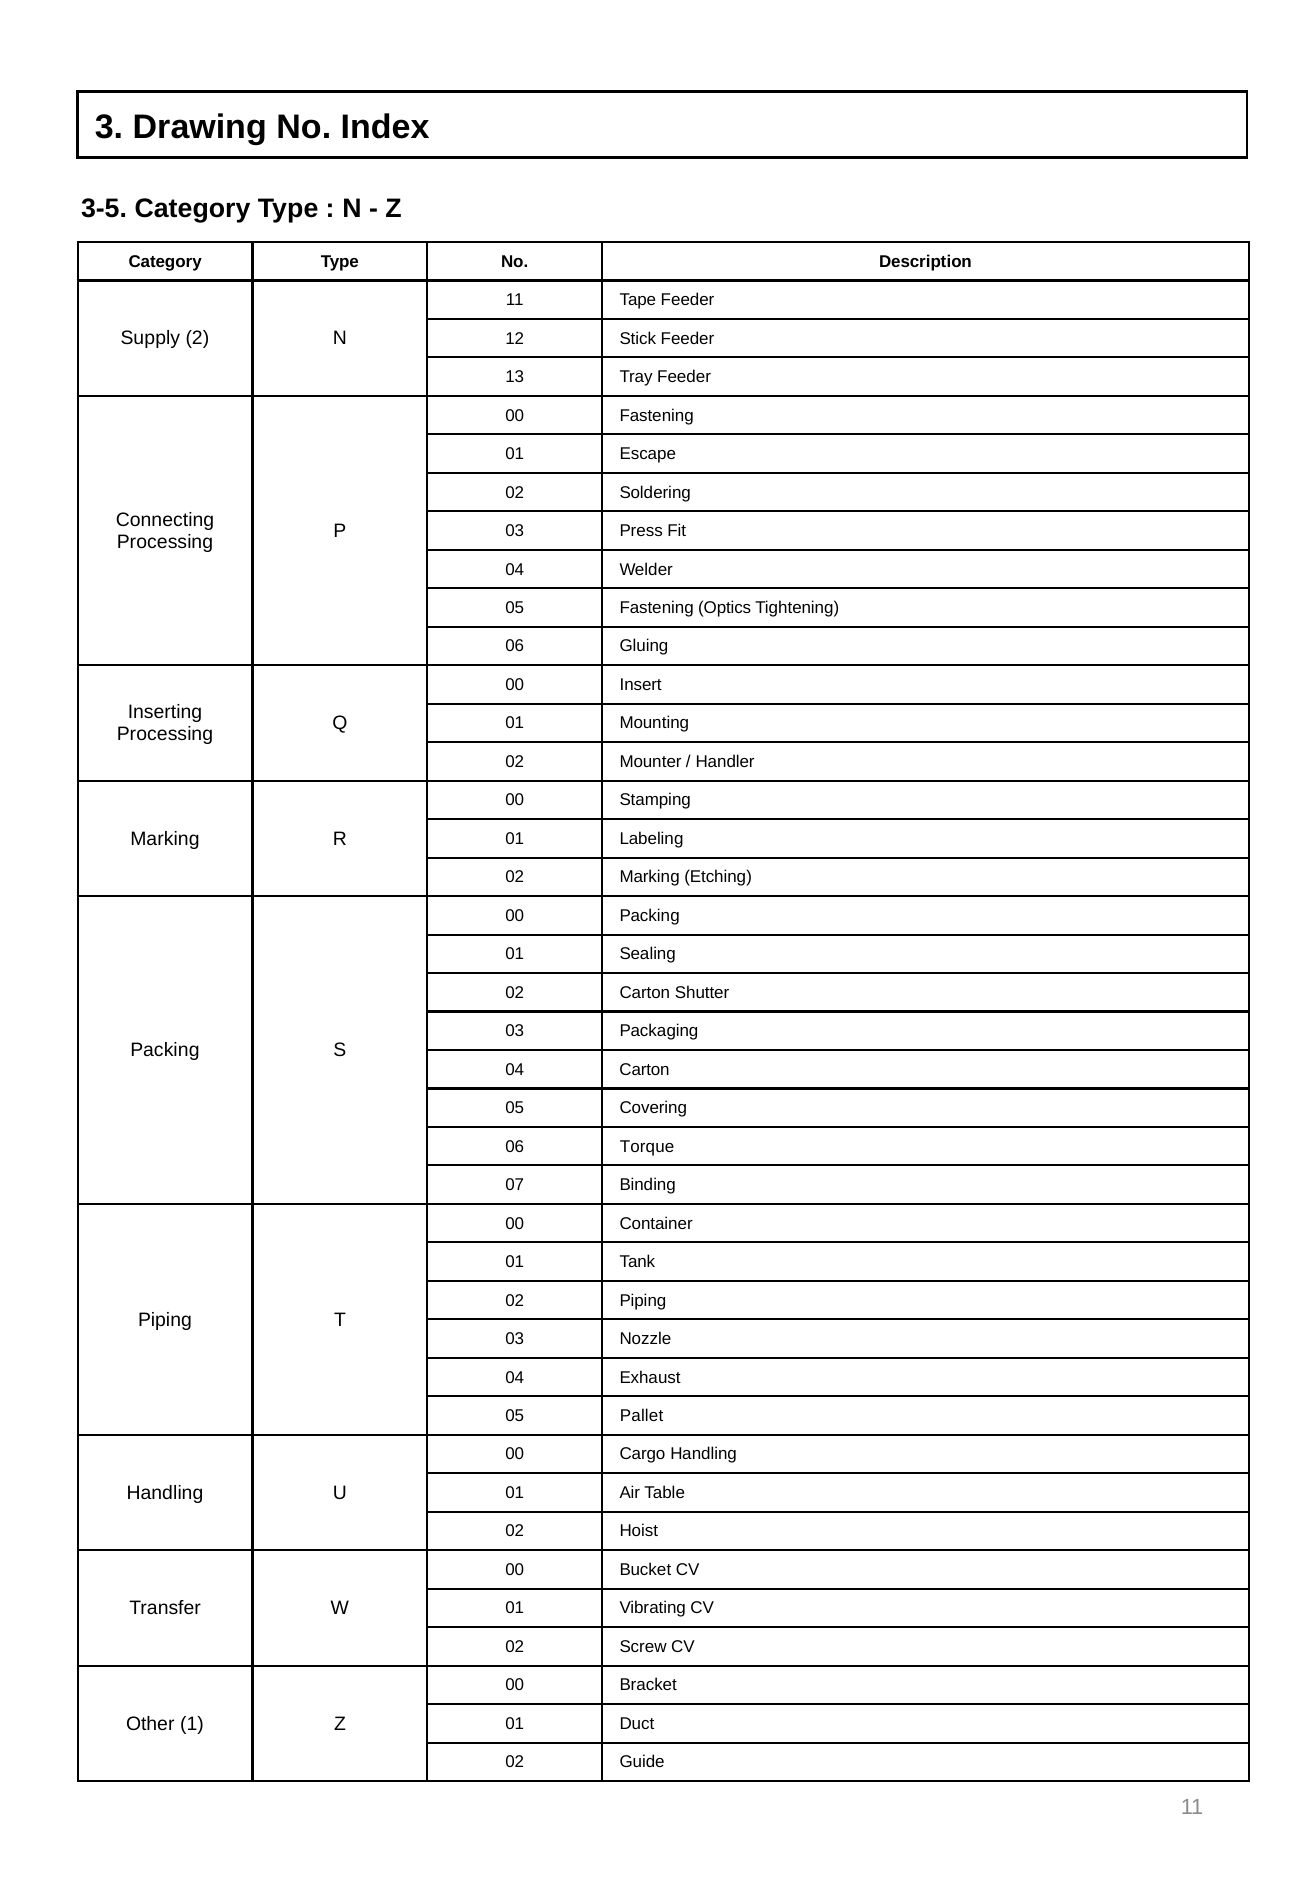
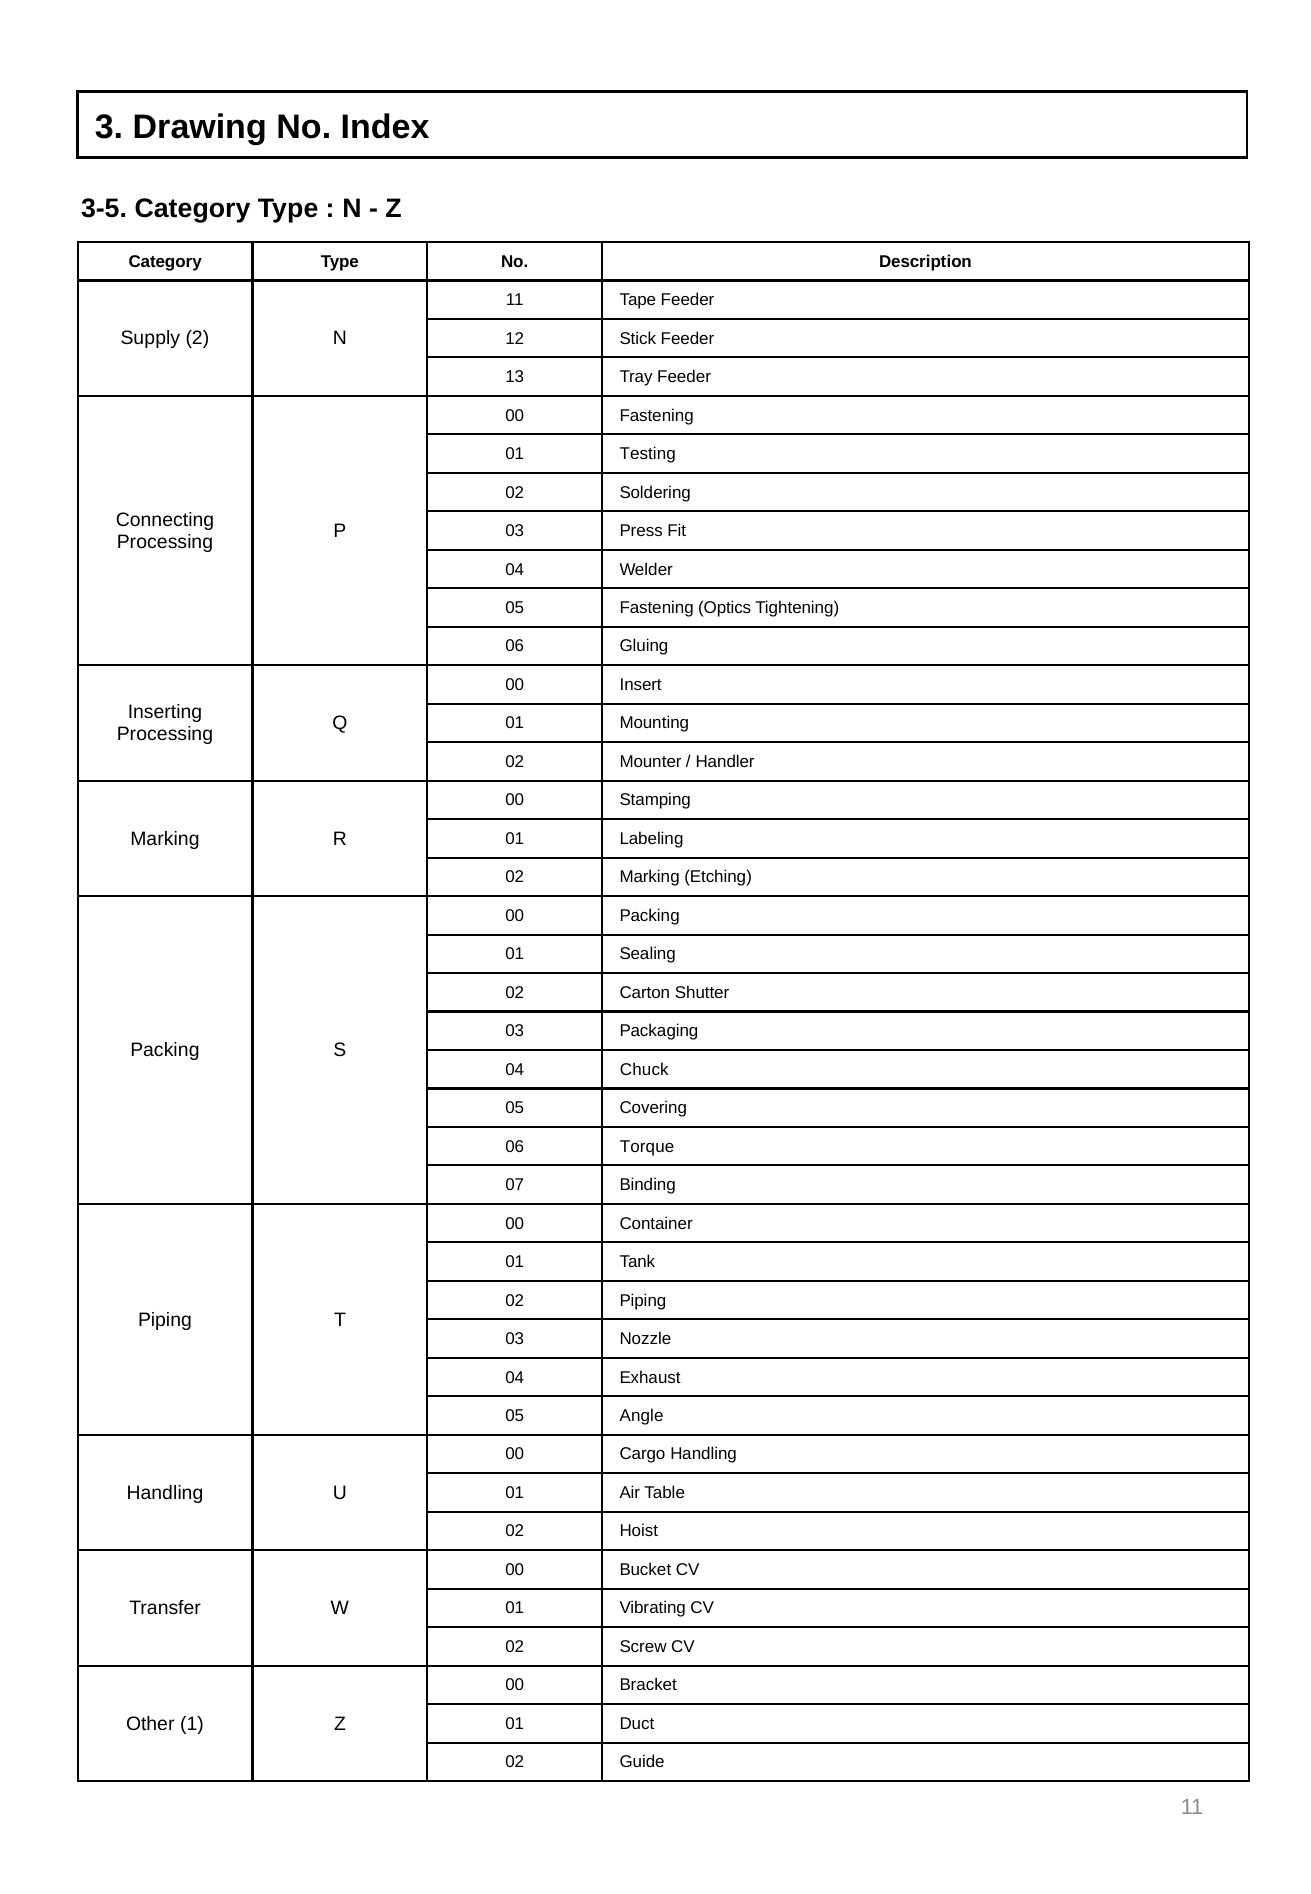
Escape: Escape -> Testing
04 Carton: Carton -> Chuck
Pallet: Pallet -> Angle
